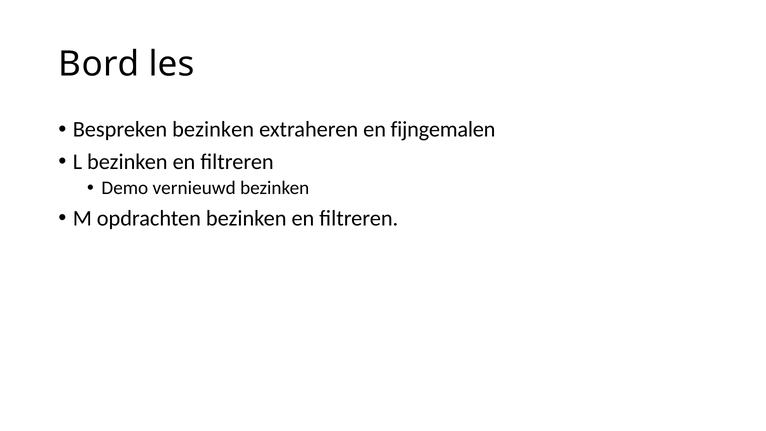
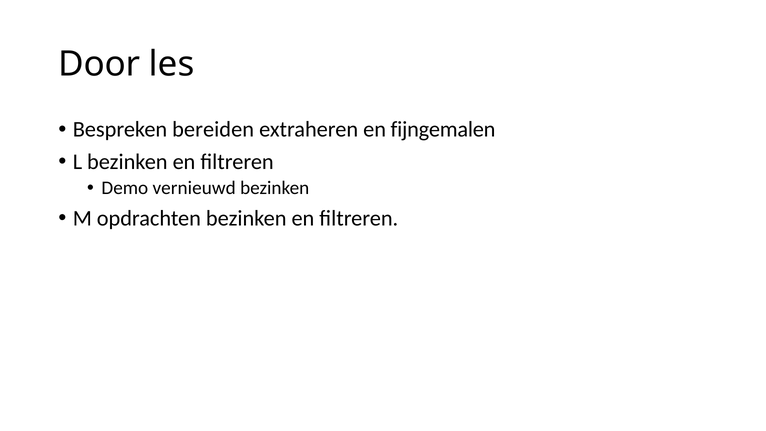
Bord: Bord -> Door
Bespreken bezinken: bezinken -> bereiden
